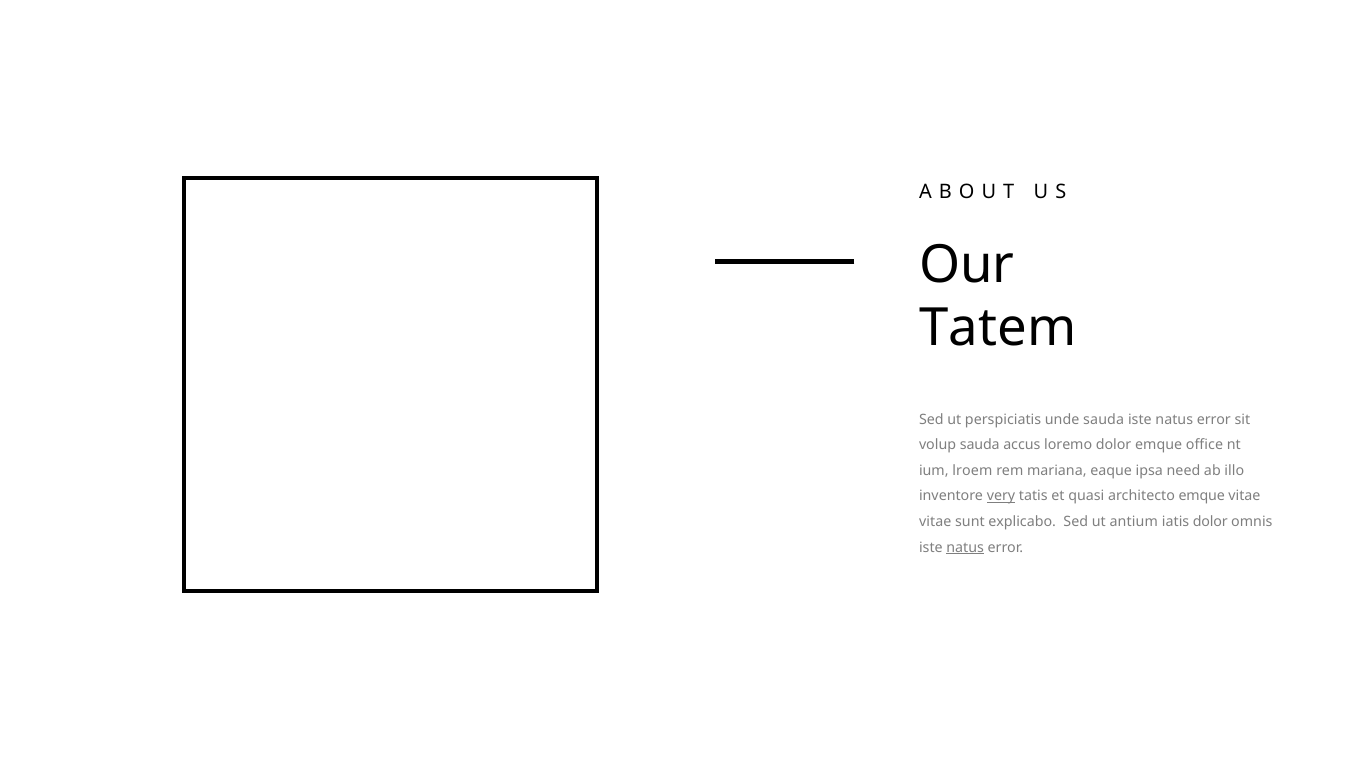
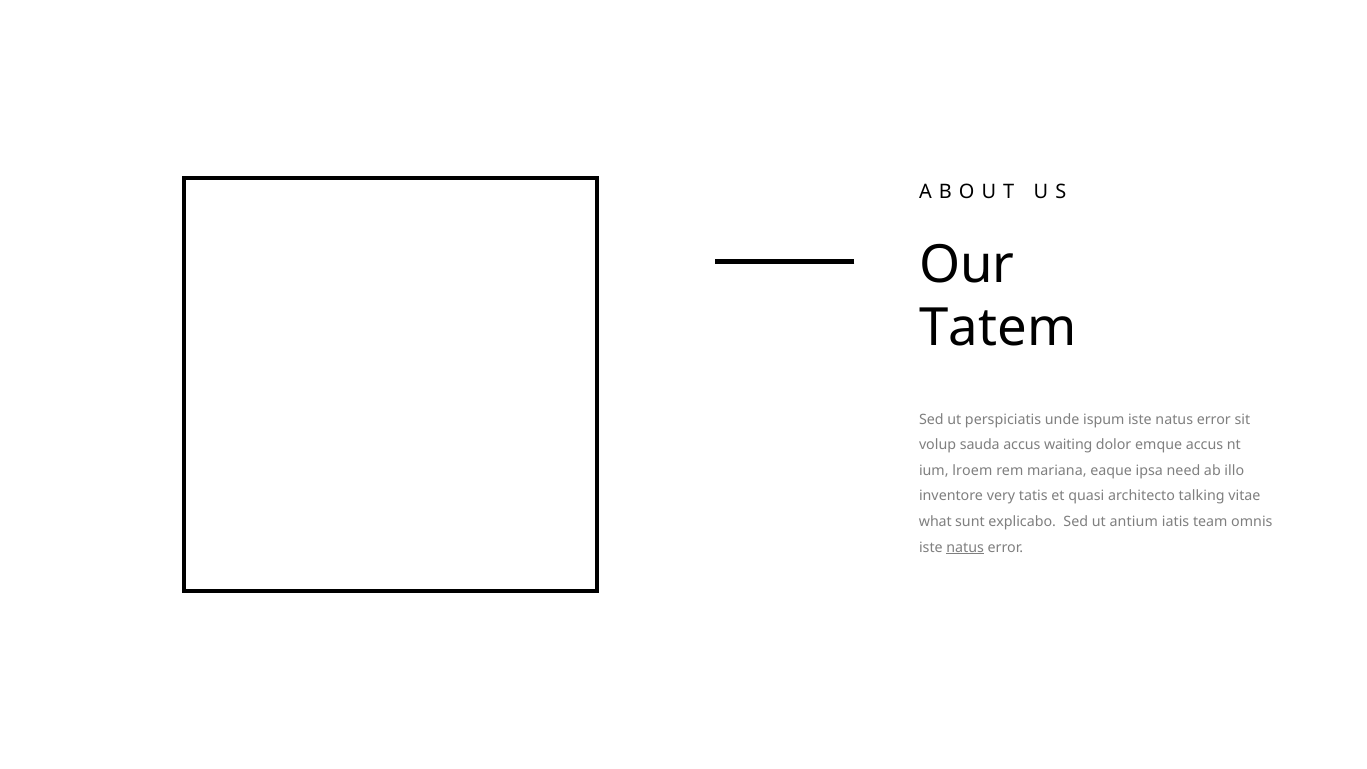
unde sauda: sauda -> ispum
loremo: loremo -> waiting
emque office: office -> accus
very underline: present -> none
architecto emque: emque -> talking
vitae at (935, 522): vitae -> what
iatis dolor: dolor -> team
